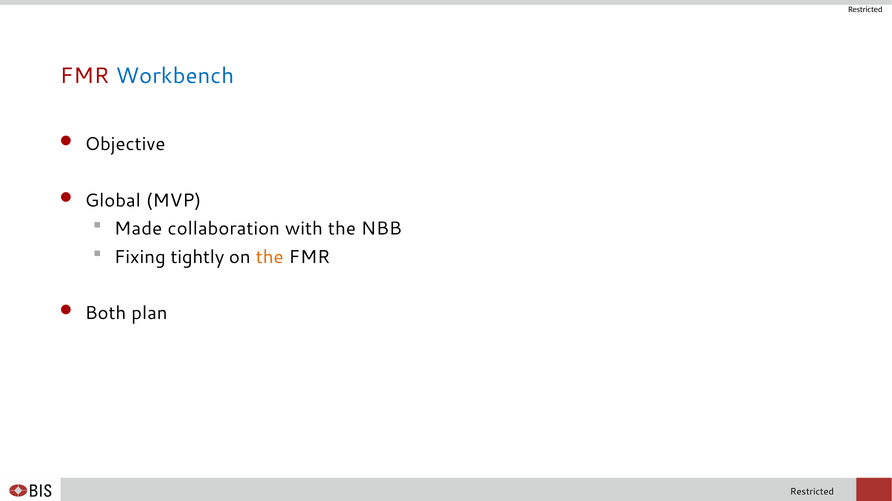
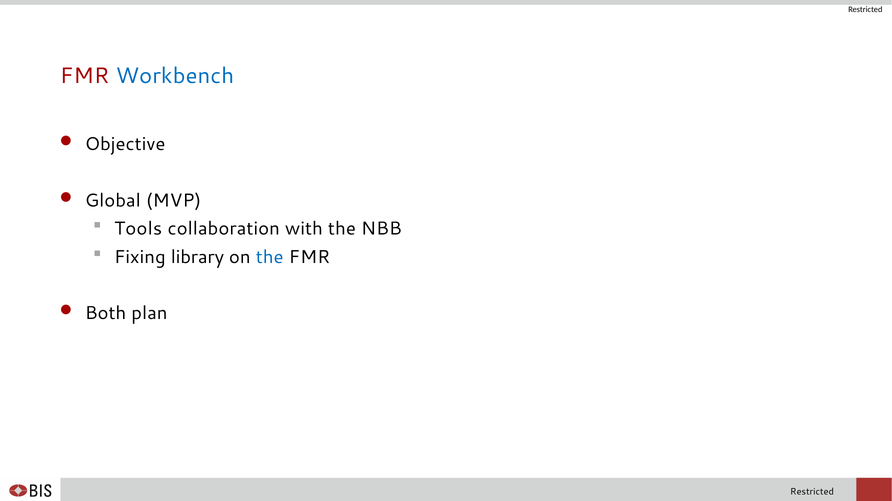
Made: Made -> Tools
tightly: tightly -> library
the at (270, 257) colour: orange -> blue
